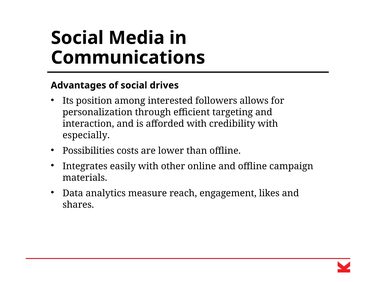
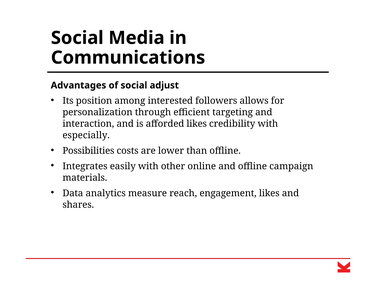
drives: drives -> adjust
afforded with: with -> likes
